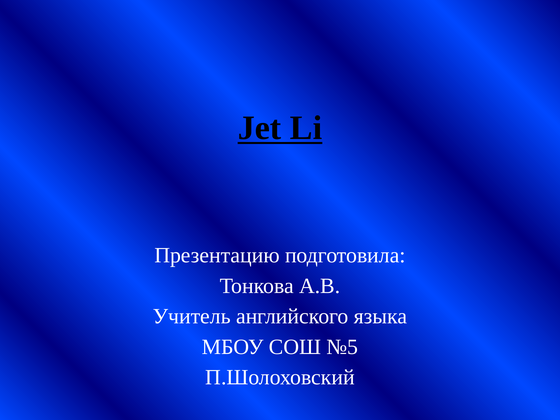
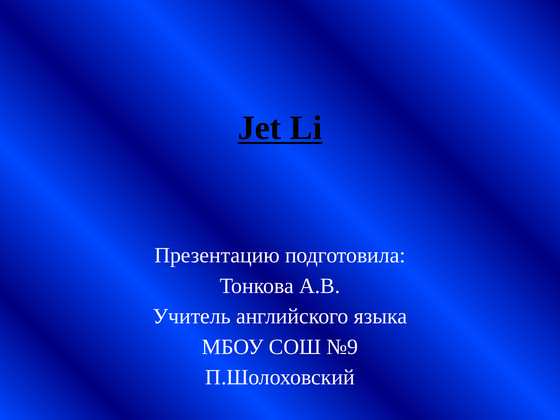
№5: №5 -> №9
